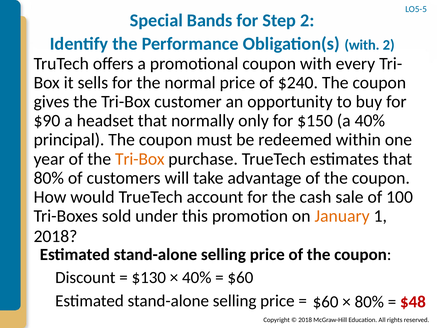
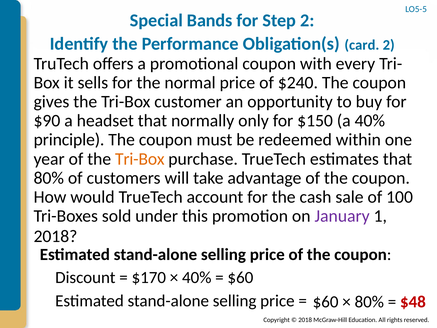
Obligation(s with: with -> card
principal: principal -> principle
January colour: orange -> purple
$130: $130 -> $170
